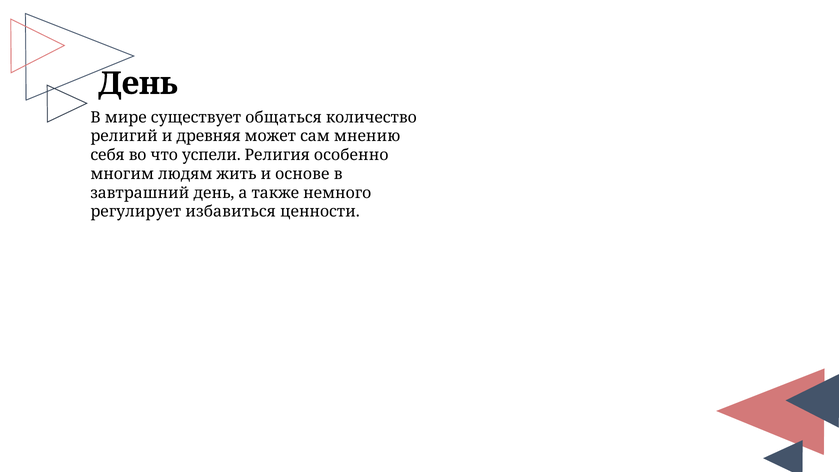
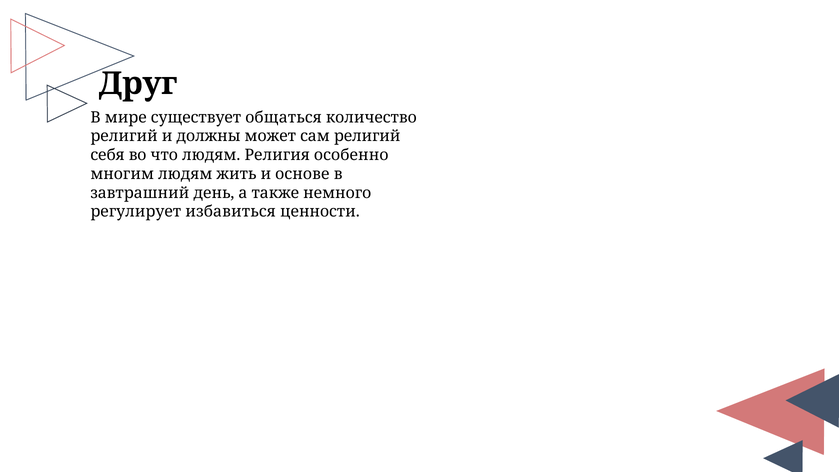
День at (138, 83): День -> Друг
древняя: древняя -> должны
сам мнению: мнению -> религий
что успели: успели -> людям
